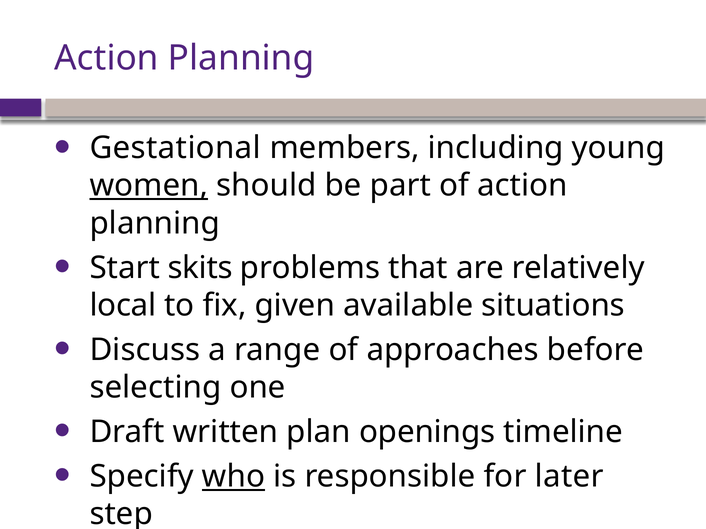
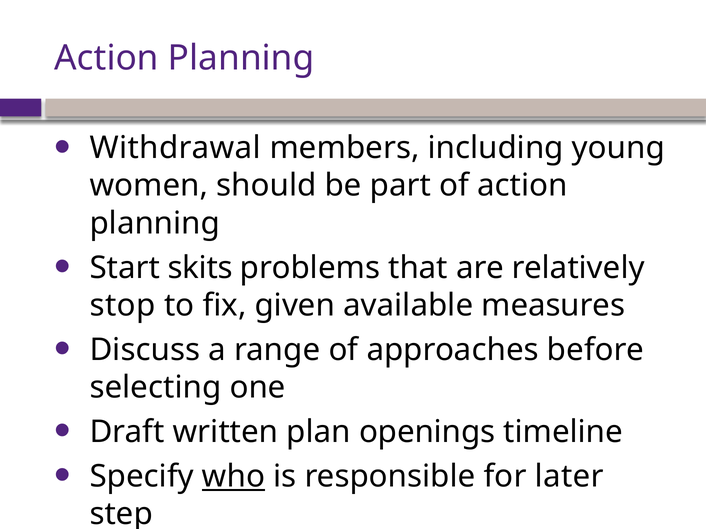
Gestational: Gestational -> Withdrawal
women underline: present -> none
local: local -> stop
situations: situations -> measures
